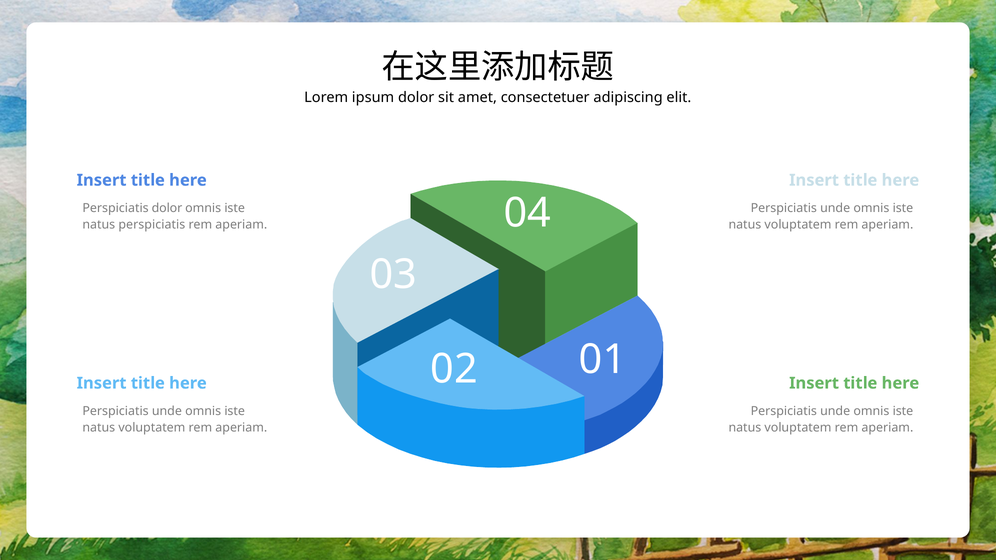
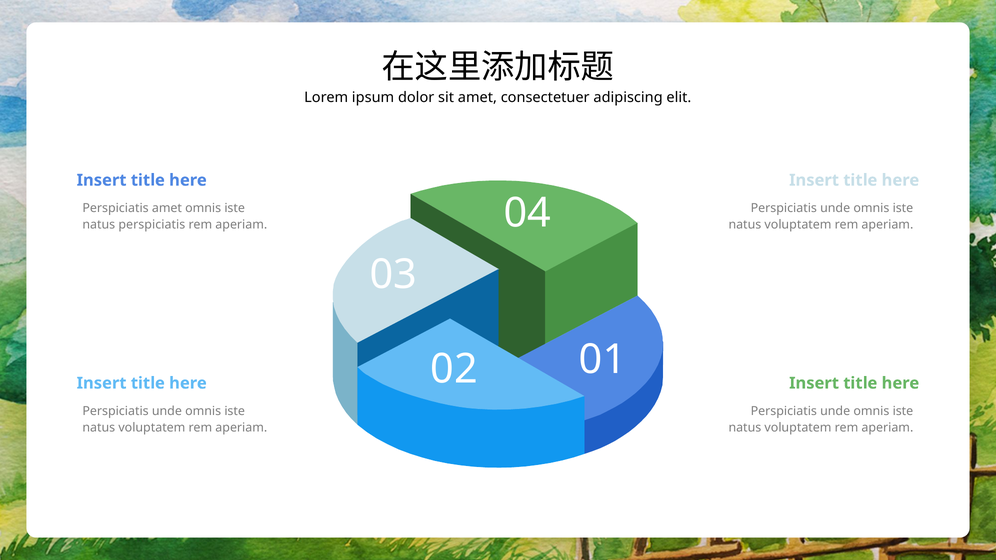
Perspiciatis dolor: dolor -> amet
